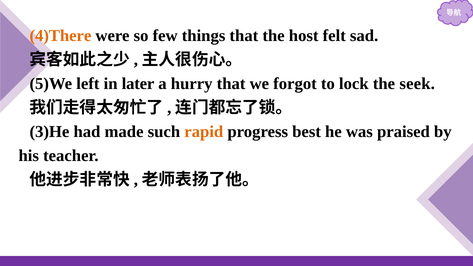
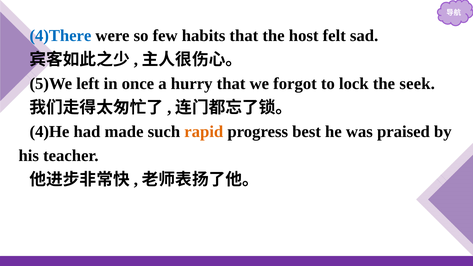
4)There colour: orange -> blue
things: things -> habits
later: later -> once
3)He: 3)He -> 4)He
